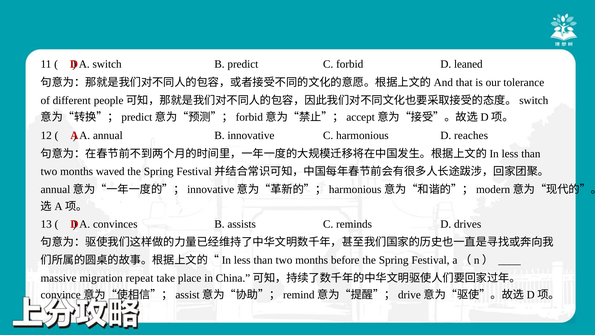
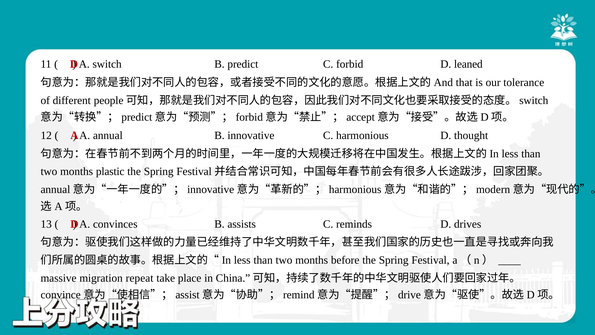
reaches: reaches -> thought
waved: waved -> plastic
